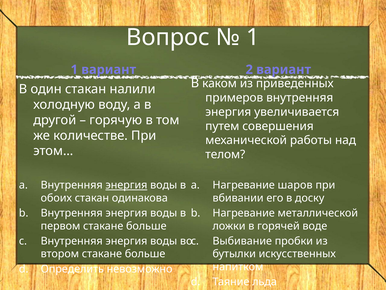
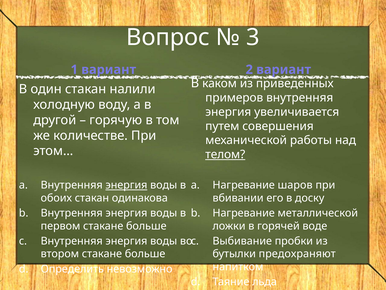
1 at (253, 37): 1 -> 3
телом underline: none -> present
искусственных: искусственных -> предохраняют
